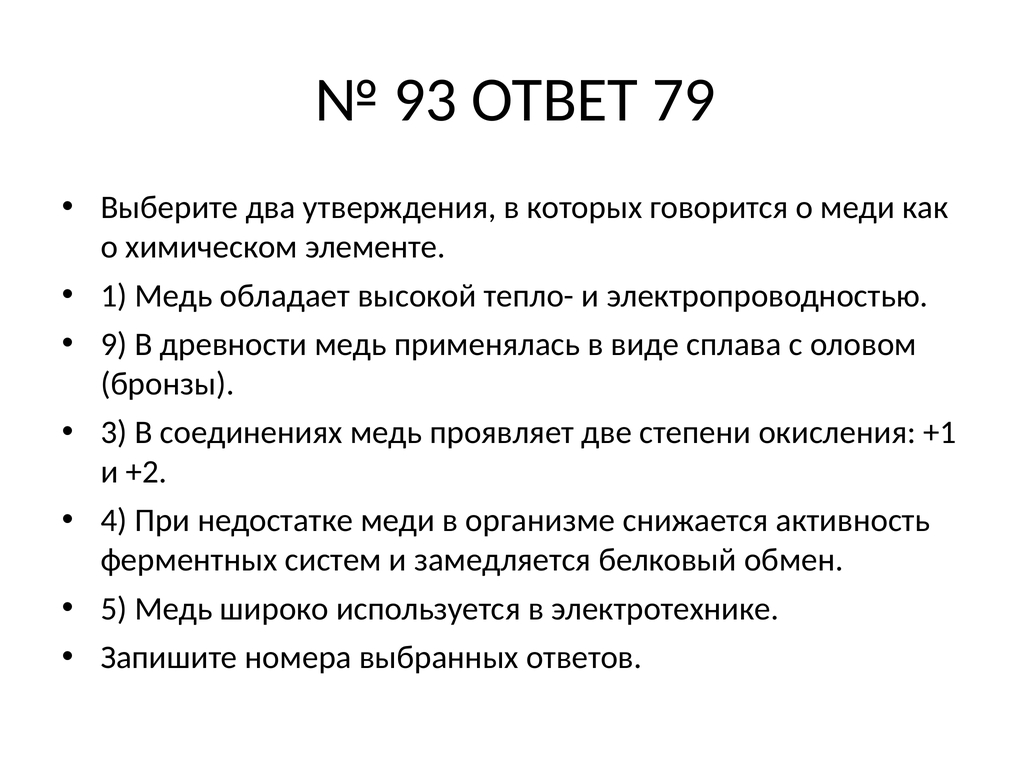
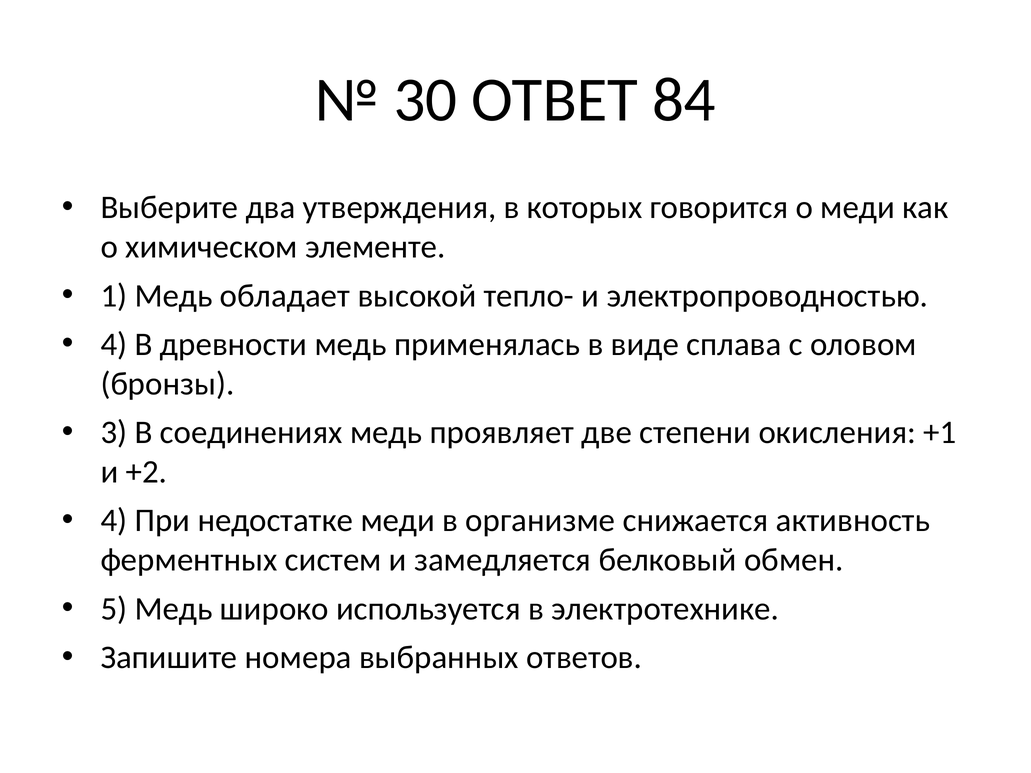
93: 93 -> 30
79: 79 -> 84
9 at (114, 344): 9 -> 4
